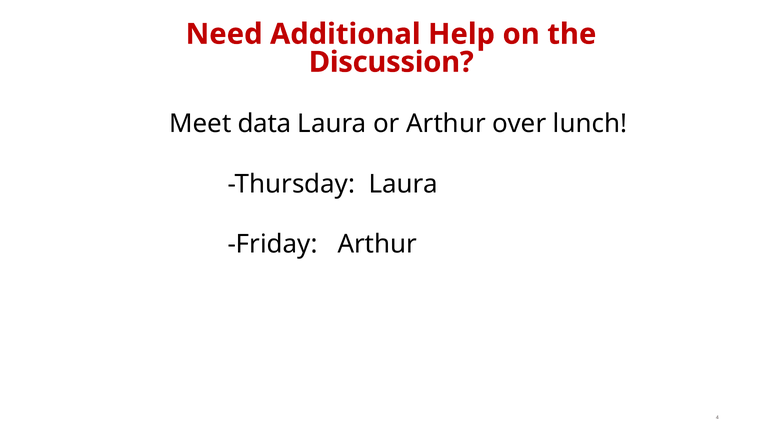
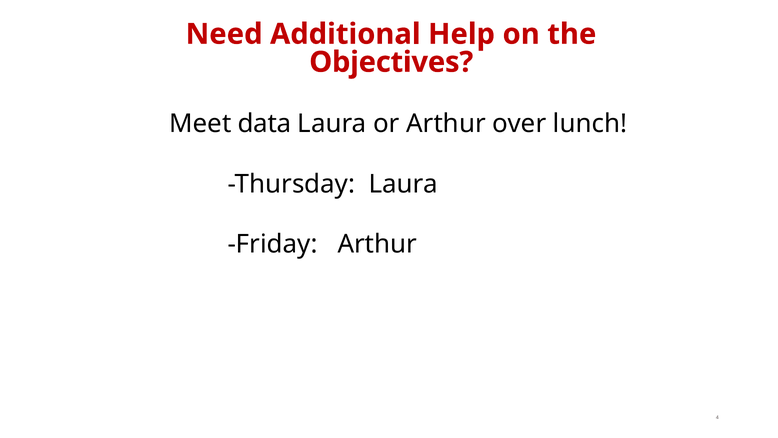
Discussion: Discussion -> Objectives
